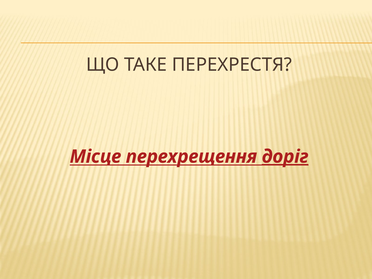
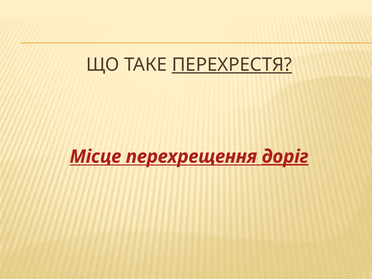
ПЕРЕХРЕСТЯ underline: none -> present
